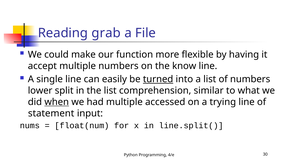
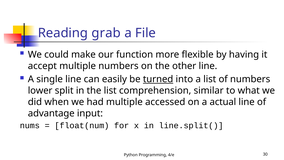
know: know -> other
when underline: present -> none
trying: trying -> actual
statement: statement -> advantage
